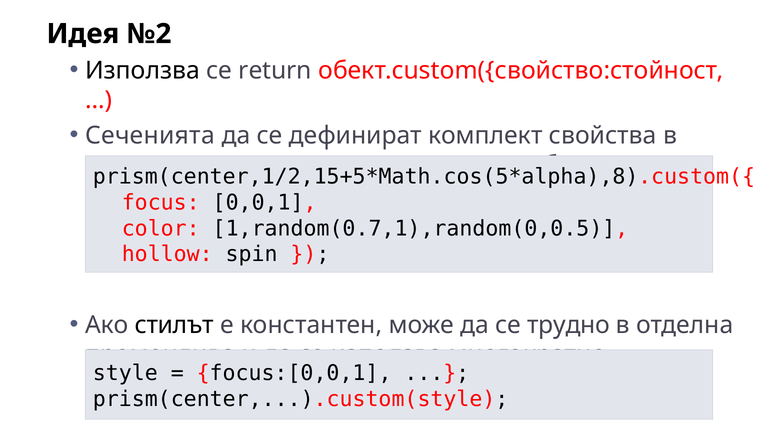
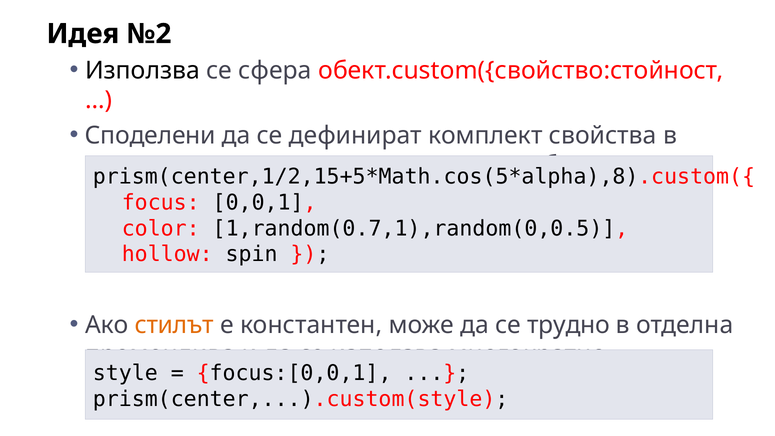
return: return -> сфера
Сеченията: Сеченията -> Споделени
стилът colour: black -> orange
